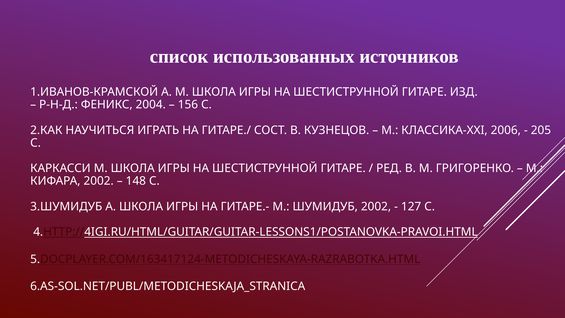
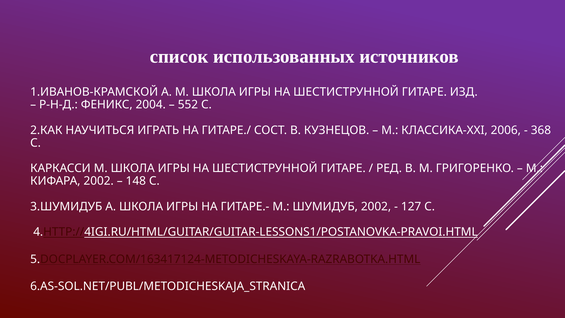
156: 156 -> 552
205: 205 -> 368
